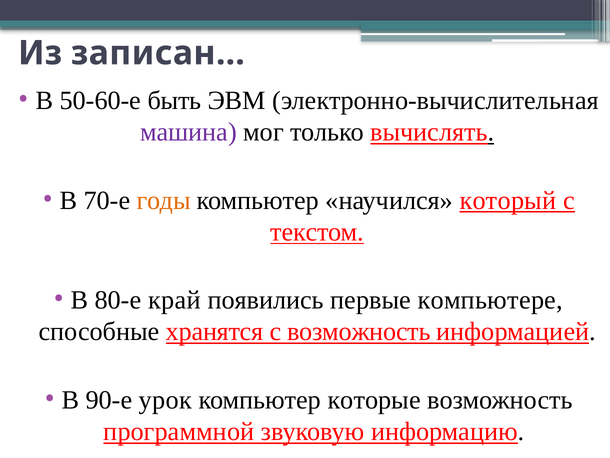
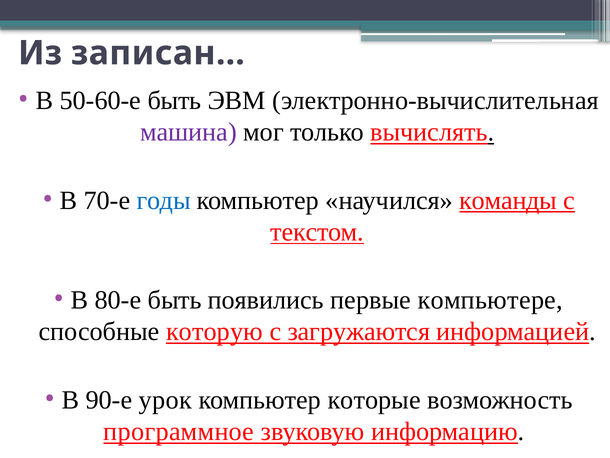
годы colour: orange -> blue
который: который -> команды
80-е край: край -> быть
хранятся: хранятся -> которую
с возможность: возможность -> загружаются
программной: программной -> программное
